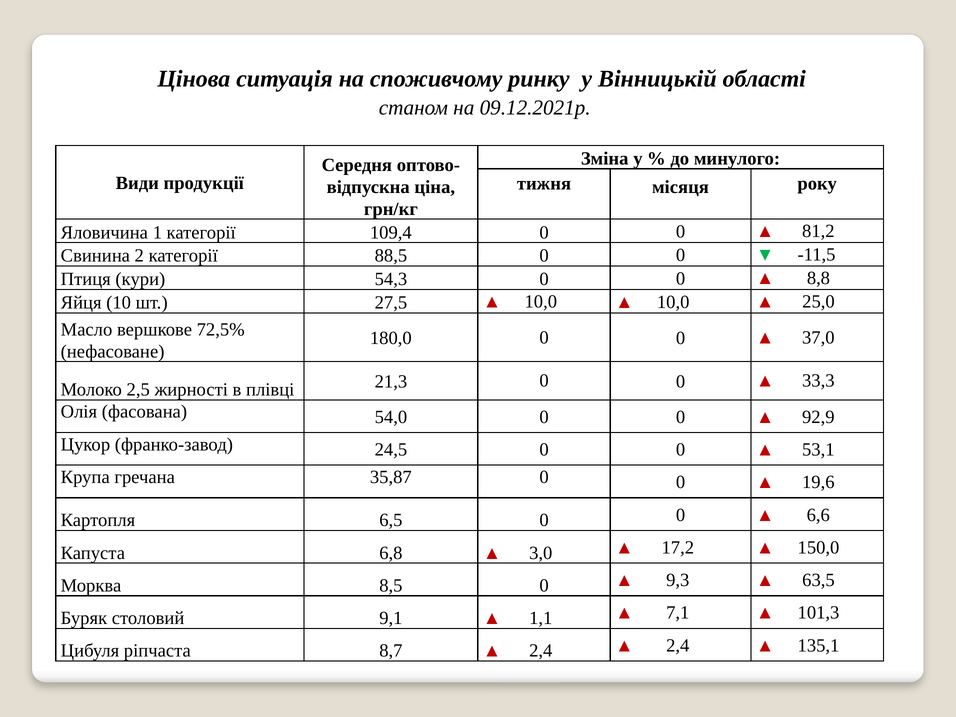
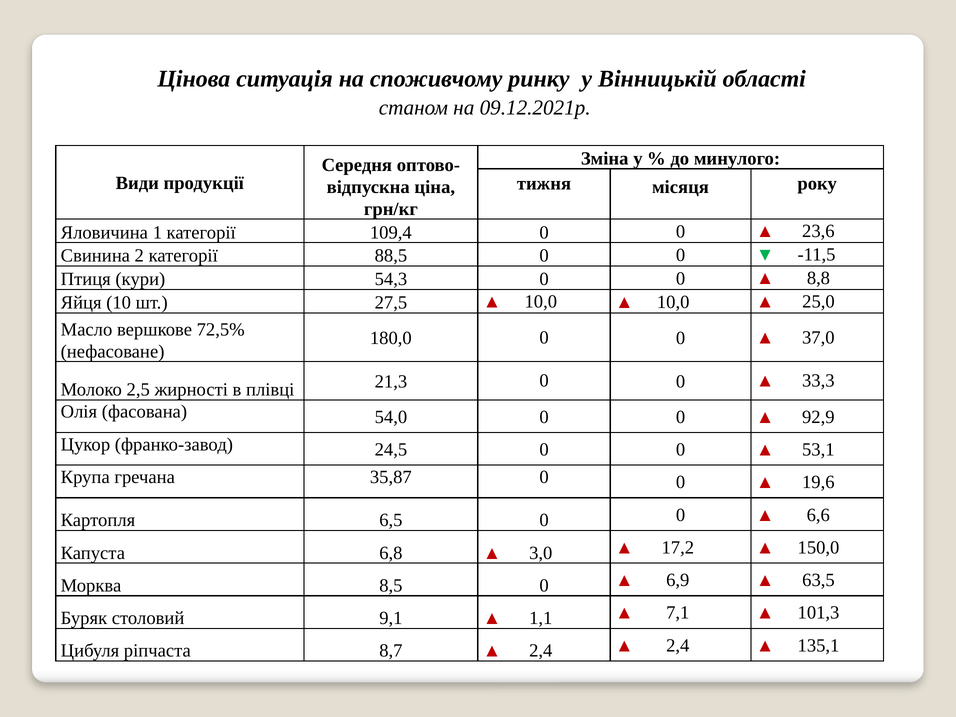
81,2: 81,2 -> 23,6
9,3: 9,3 -> 6,9
